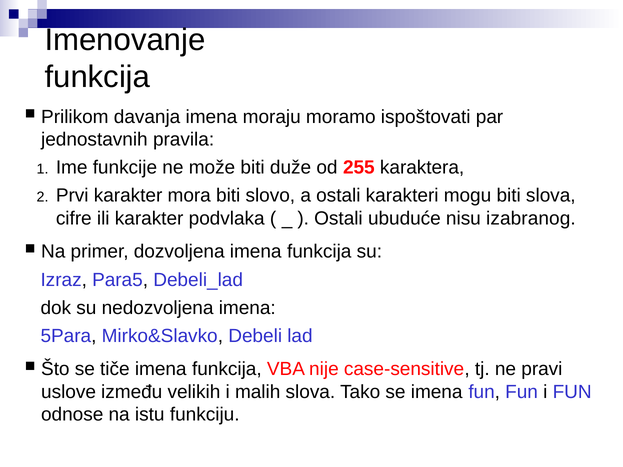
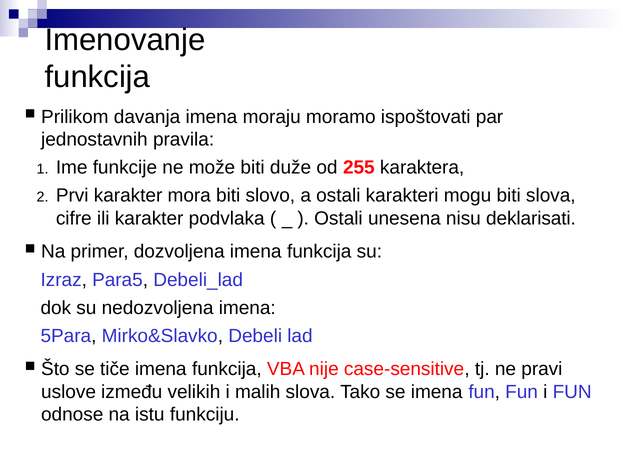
ubuduće: ubuduće -> unesena
izabranog: izabranog -> deklarisati
